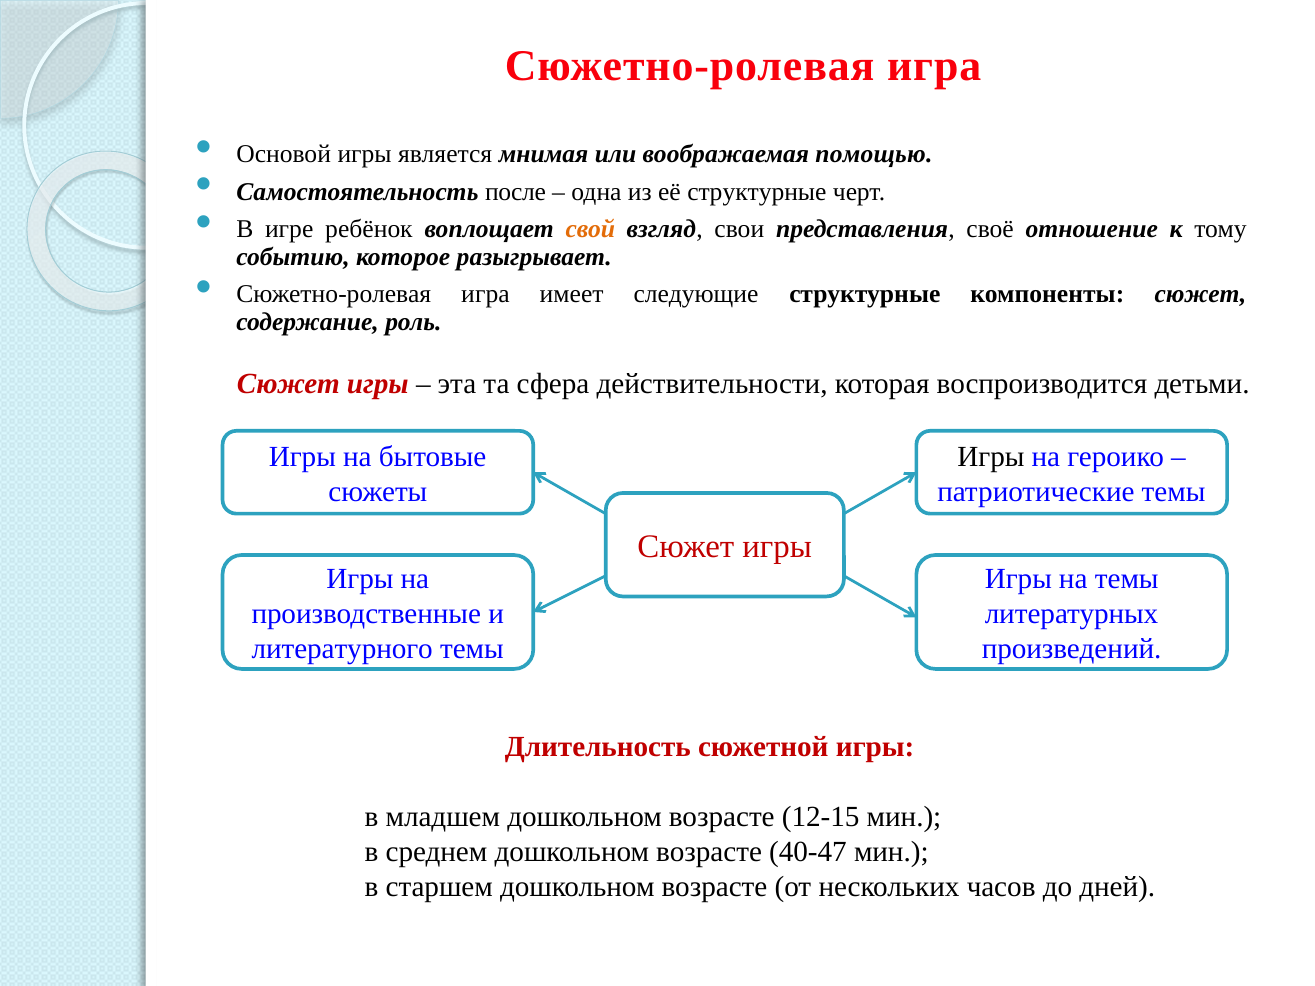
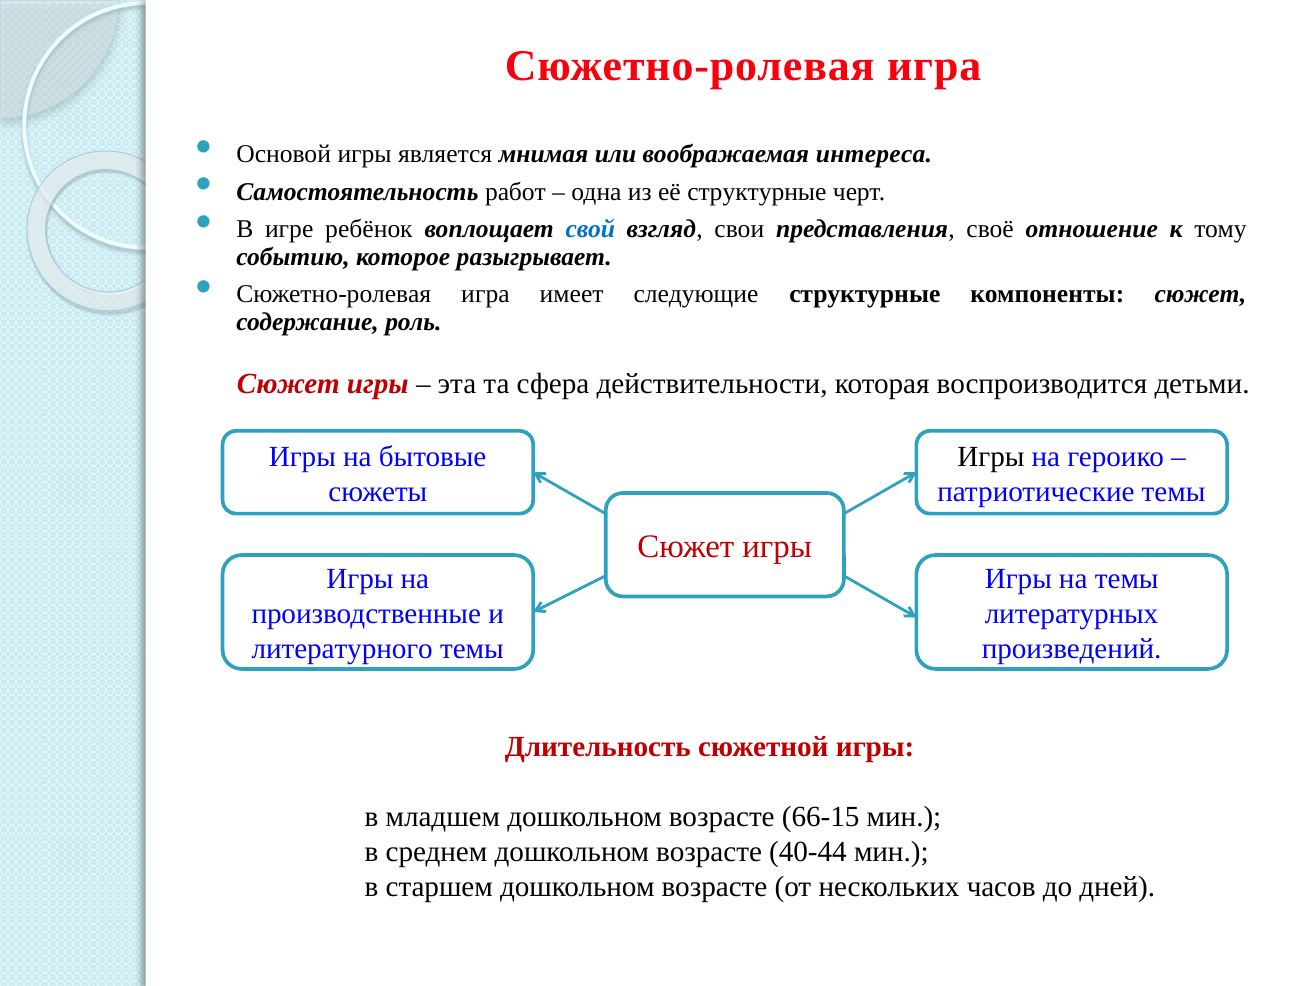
помощью: помощью -> интереса
после: после -> работ
свой colour: orange -> blue
12-15: 12-15 -> 66-15
40-47: 40-47 -> 40-44
